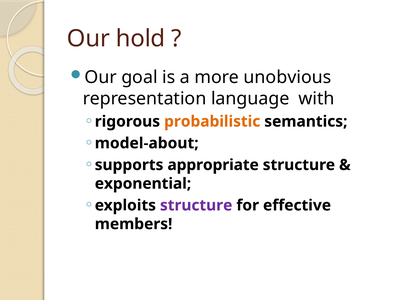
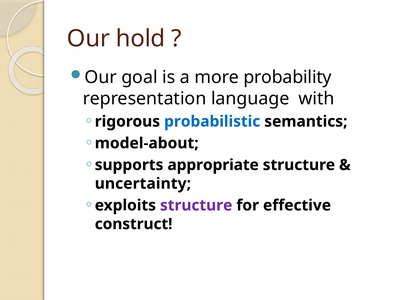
unobvious: unobvious -> probability
probabilistic colour: orange -> blue
exponential: exponential -> uncertainty
members: members -> construct
